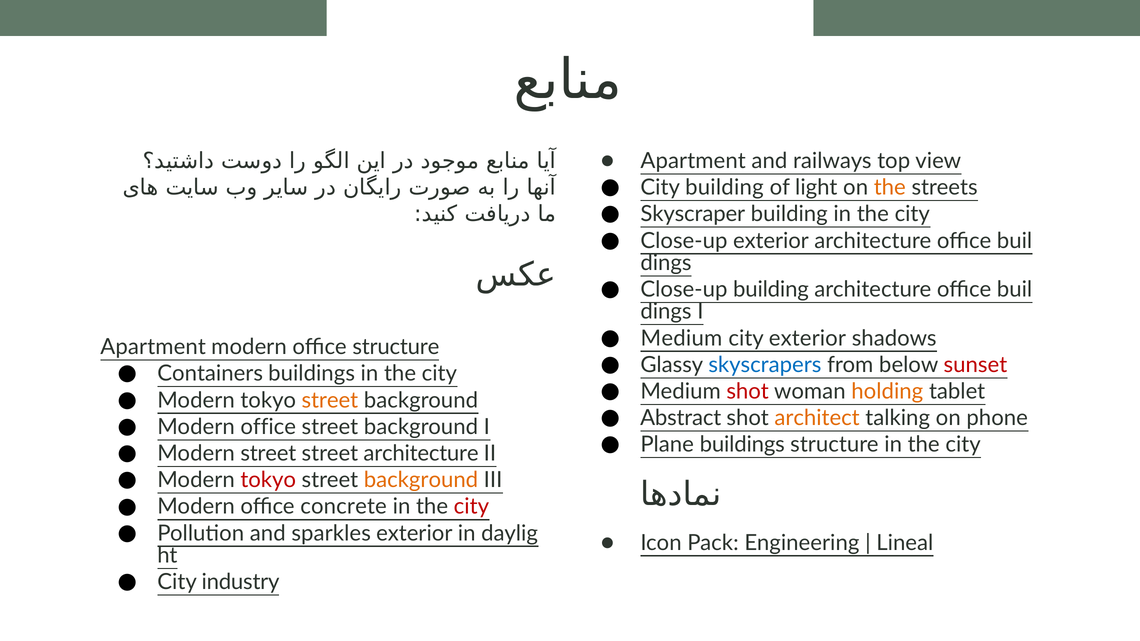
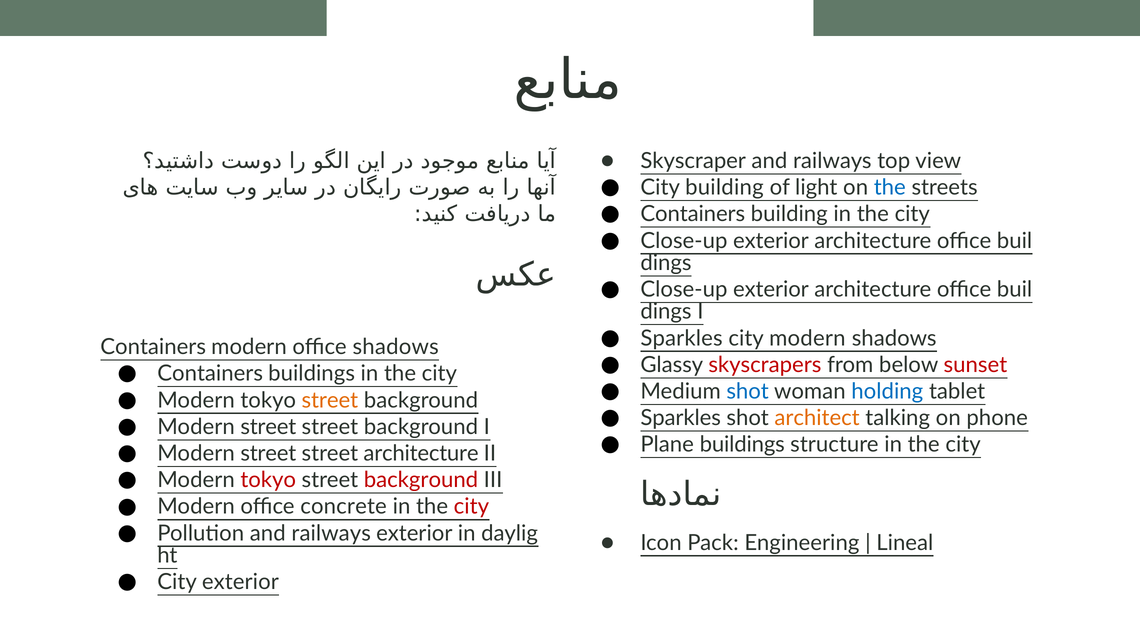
Apartment at (693, 161): Apartment -> Skyscraper
the at (890, 188) colour: orange -> blue
Skyscraper at (693, 214): Skyscraper -> Containers
building at (771, 290): building -> exterior
Medium at (681, 338): Medium -> Sparkles
city exterior: exterior -> modern
Apartment at (153, 347): Apartment -> Containers
office structure: structure -> shadows
skyscrapers colour: blue -> red
shot at (748, 392) colour: red -> blue
holding colour: orange -> blue
Abstract at (681, 418): Abstract -> Sparkles
office at (268, 427): office -> street
background at (421, 480) colour: orange -> red
Pollution and sparkles: sparkles -> railways
City industry: industry -> exterior
